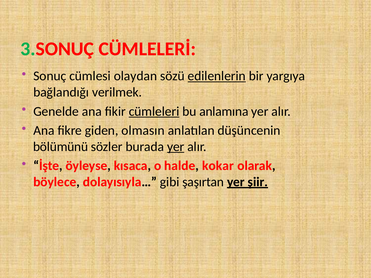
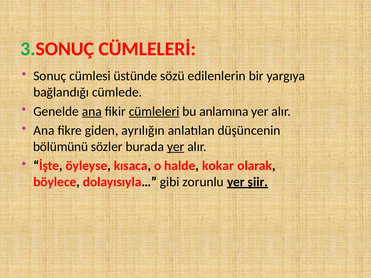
olaydan: olaydan -> üstünde
edilenlerin underline: present -> none
verilmek: verilmek -> cümlede
ana at (92, 111) underline: none -> present
olmasın: olmasın -> ayrılığın
şaşırtan: şaşırtan -> zorunlu
